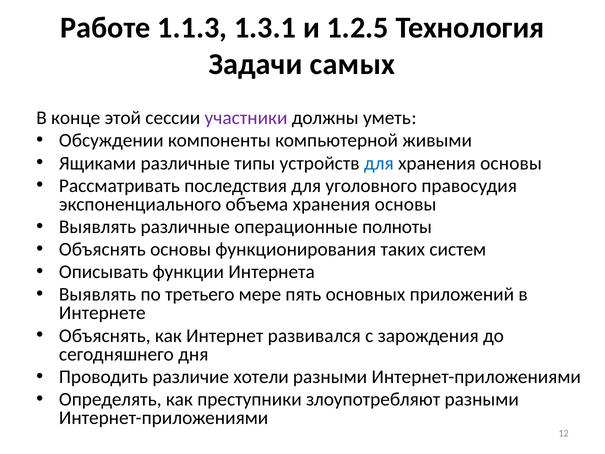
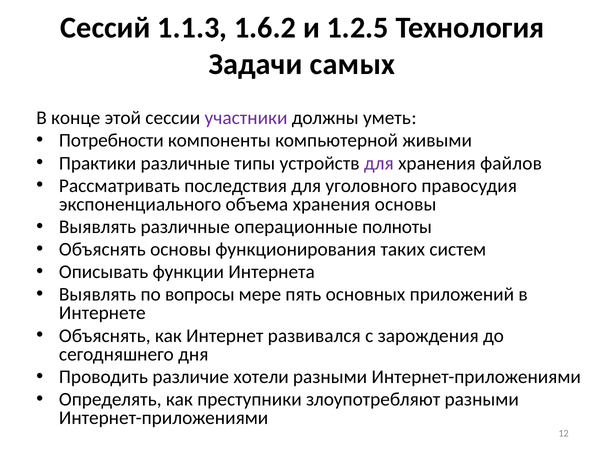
Работе: Работе -> Сессий
1.3.1: 1.3.1 -> 1.6.2
Обсуждении: Обсуждении -> Потребности
Ящиками: Ящиками -> Практики
для at (379, 163) colour: blue -> purple
основы at (511, 163): основы -> файлов
третьего: третьего -> вопросы
